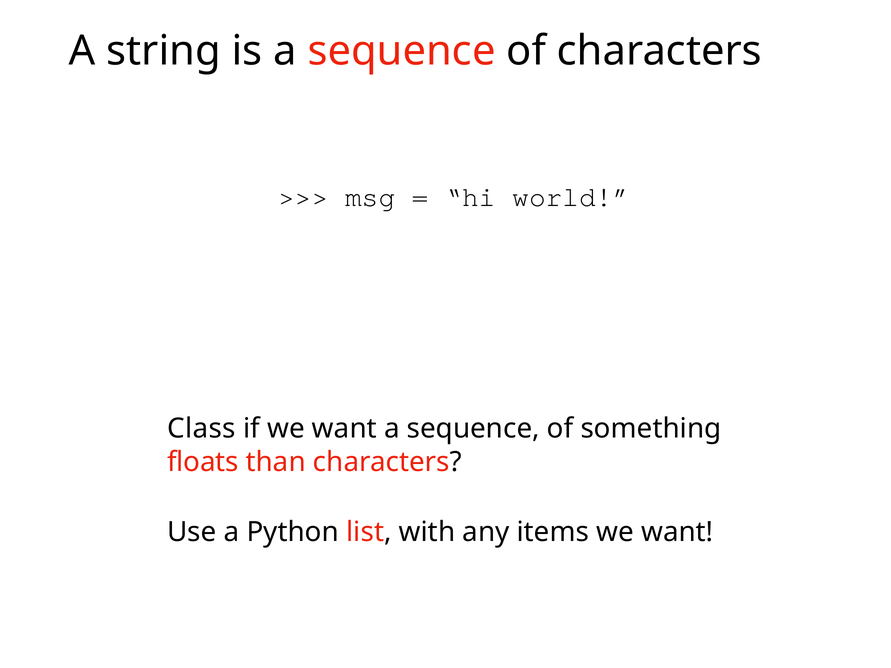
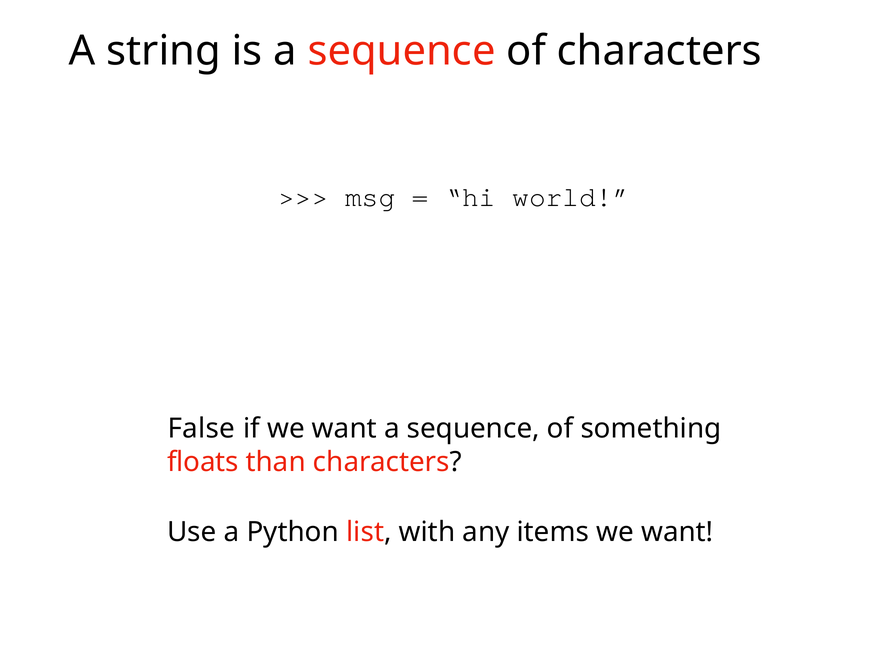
Class: Class -> False
